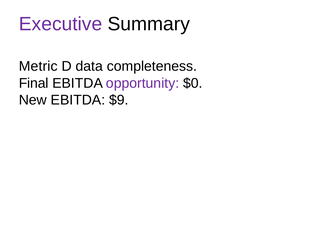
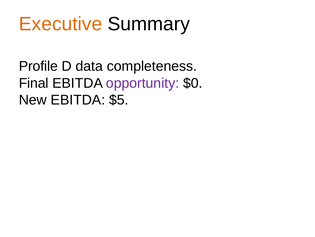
Executive colour: purple -> orange
Metric: Metric -> Profile
$9: $9 -> $5
